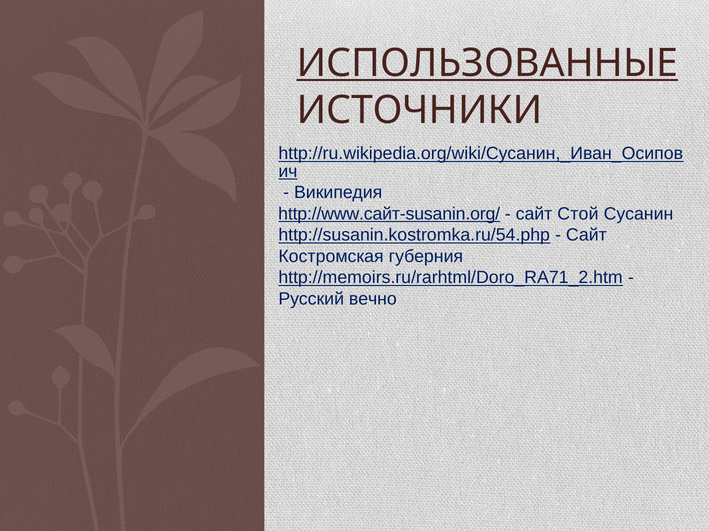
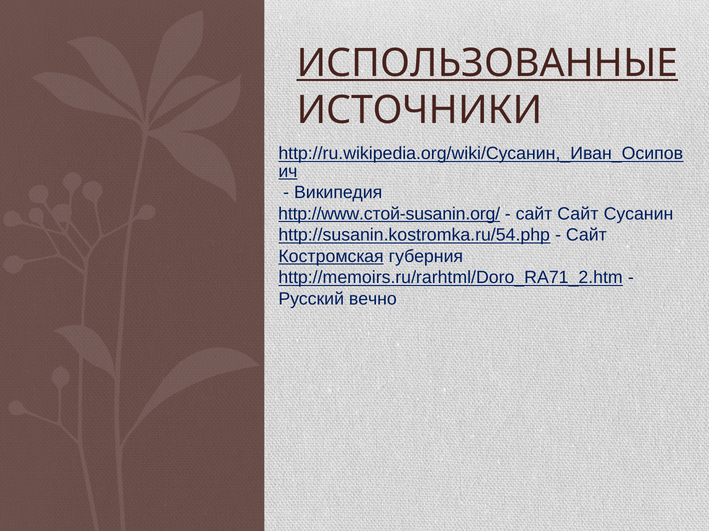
http://www.сайт-susanin.org/: http://www.сайт-susanin.org/ -> http://www.стой-susanin.org/
сайт Стой: Стой -> Сайт
Костромская underline: none -> present
